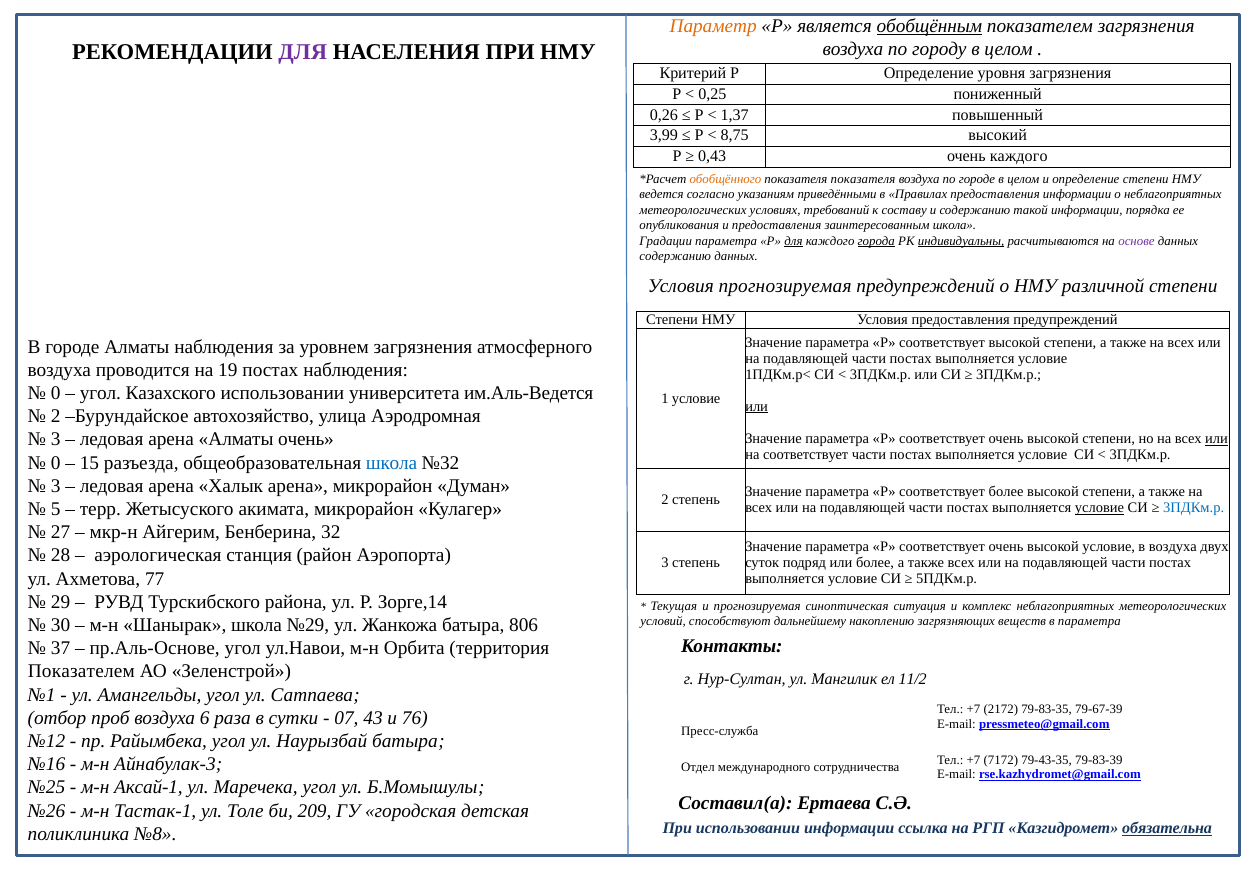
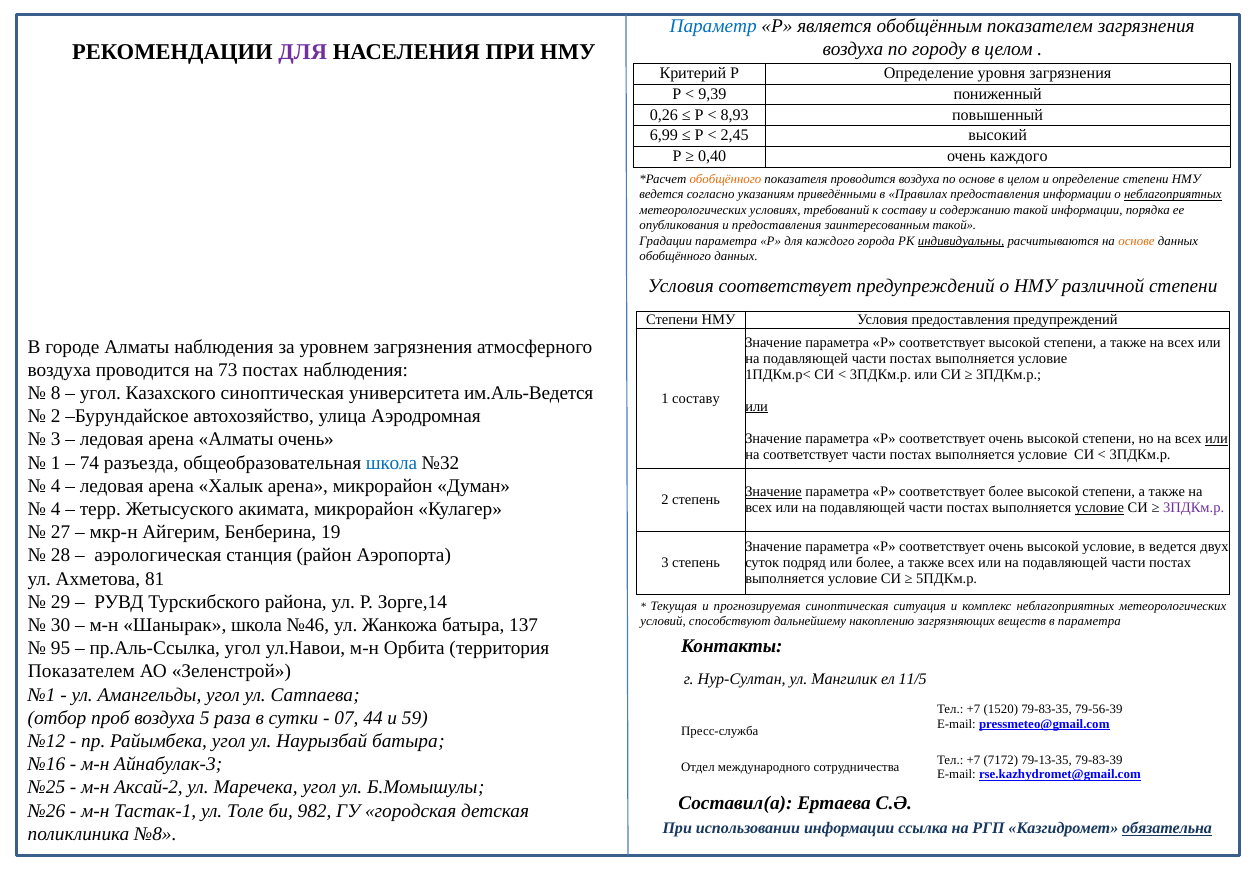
Параметр colour: orange -> blue
обобщённым underline: present -> none
0,25: 0,25 -> 9,39
1,37: 1,37 -> 8,93
3,99: 3,99 -> 6,99
8,75: 8,75 -> 2,45
0,43: 0,43 -> 0,40
показателя показателя: показателя -> проводится
по городе: городе -> основе
неблагоприятных at (1173, 194) underline: none -> present
заинтересованным школа: школа -> такой
для at (794, 241) underline: present -> none
города underline: present -> none
основе at (1136, 241) colour: purple -> orange
содержанию at (675, 256): содержанию -> обобщённого
Условия прогнозируемая: прогнозируемая -> соответствует
19: 19 -> 73
0 at (56, 393): 0 -> 8
Казахского использовании: использовании -> синоптическая
1 условие: условие -> составу
0 at (56, 462): 0 -> 1
15: 15 -> 74
3 at (56, 486): 3 -> 4
Значение at (774, 492) underline: none -> present
5 at (56, 509): 5 -> 4
3ПДКм.р at (1194, 508) colour: blue -> purple
32: 32 -> 19
в воздуха: воздуха -> ведется
77: 77 -> 81
№29: №29 -> №46
806: 806 -> 137
37: 37 -> 95
пр.Аль-Основе: пр.Аль-Основе -> пр.Аль-Ссылка
11/2: 11/2 -> 11/5
2172: 2172 -> 1520
79-67-39: 79-67-39 -> 79-56-39
6: 6 -> 5
43: 43 -> 44
76: 76 -> 59
79-43-35: 79-43-35 -> 79-13-35
Аксай-1: Аксай-1 -> Аксай-2
209: 209 -> 982
